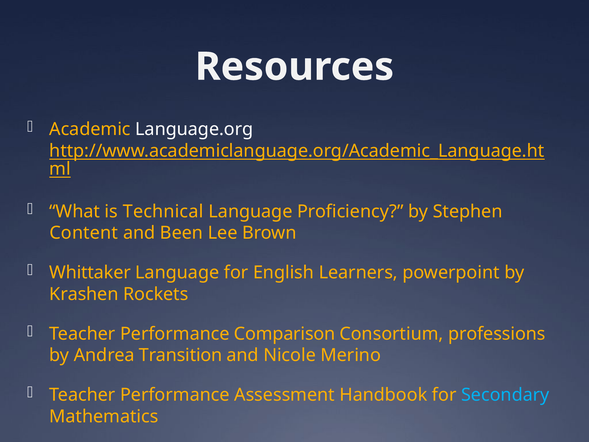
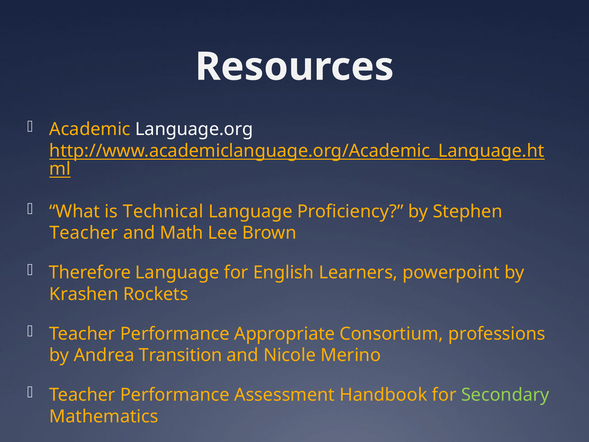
Content at (84, 233): Content -> Teacher
Been: Been -> Math
Whittaker: Whittaker -> Therefore
Comparison: Comparison -> Appropriate
Secondary colour: light blue -> light green
